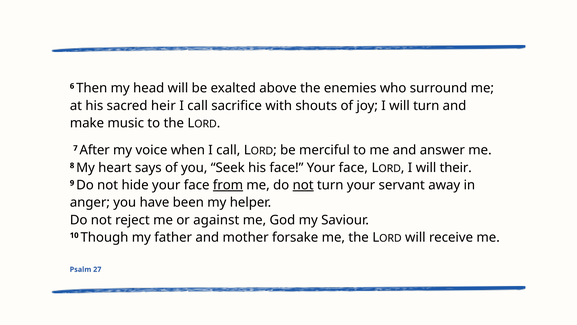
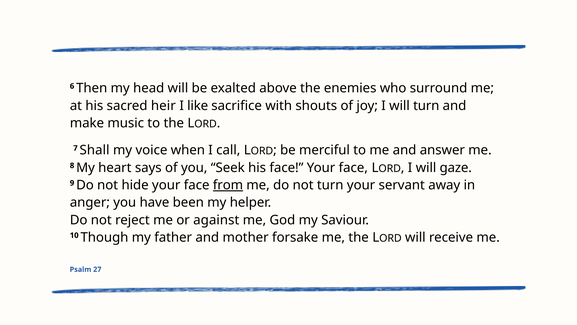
call at (198, 106): call -> like
After: After -> Shall
their: their -> gaze
not at (303, 185) underline: present -> none
